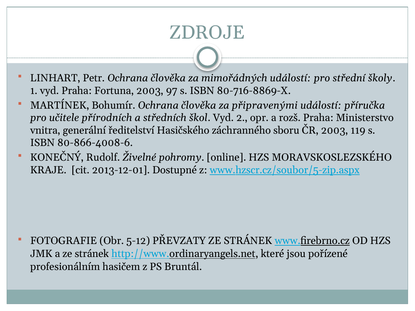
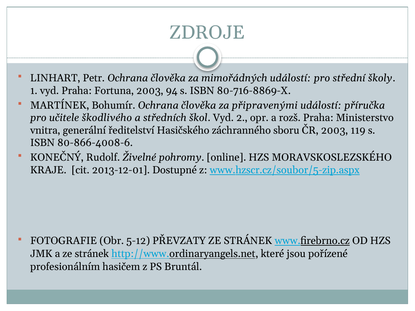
97: 97 -> 94
přírodních: přírodních -> škodlivého
